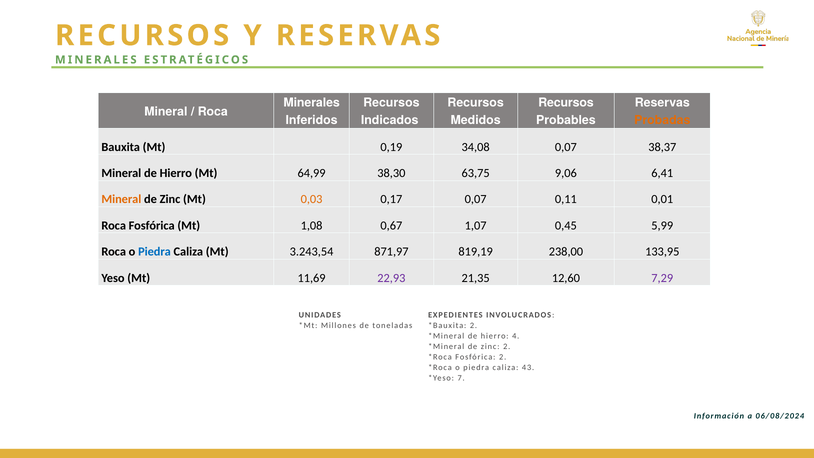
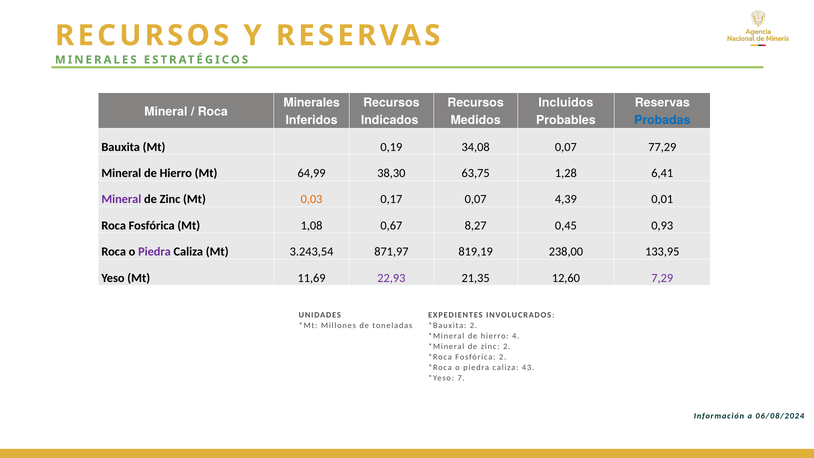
Recursos at (566, 103): Recursos -> Incluidos
Probadas colour: orange -> blue
38,37: 38,37 -> 77,29
9,06: 9,06 -> 1,28
Mineral at (121, 199) colour: orange -> purple
0,11: 0,11 -> 4,39
1,07: 1,07 -> 8,27
5,99: 5,99 -> 0,93
Piedra at (154, 252) colour: blue -> purple
